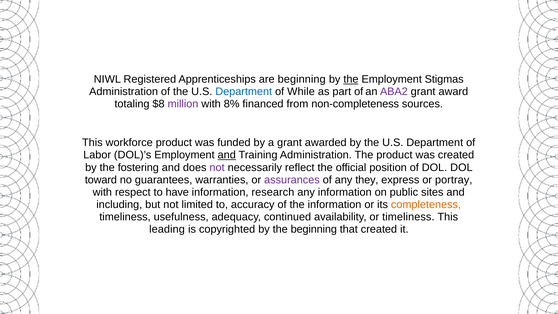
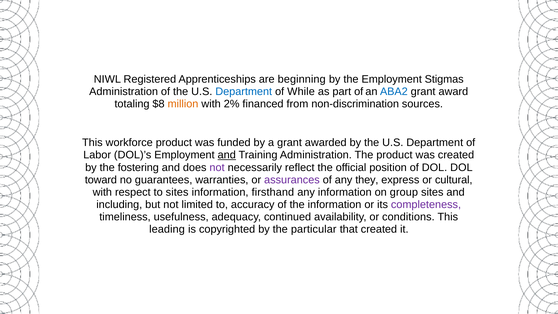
the at (351, 79) underline: present -> none
ABA2 colour: purple -> blue
million colour: purple -> orange
8%: 8% -> 2%
non-completeness: non-completeness -> non-discrimination
portray: portray -> cultural
to have: have -> sites
research: research -> firsthand
public: public -> group
completeness colour: orange -> purple
or timeliness: timeliness -> conditions
the beginning: beginning -> particular
